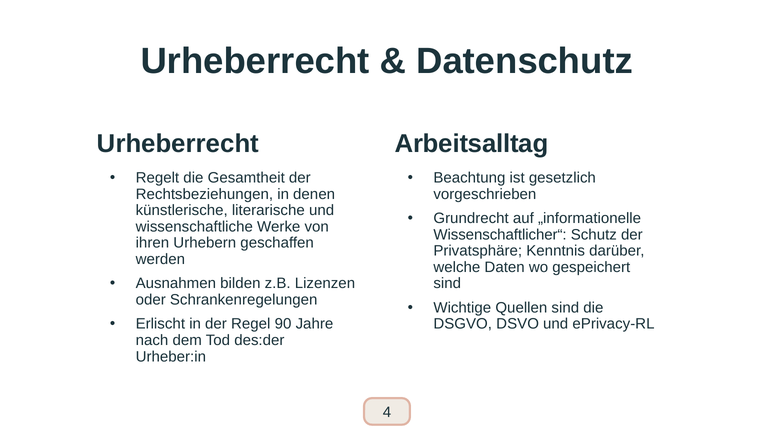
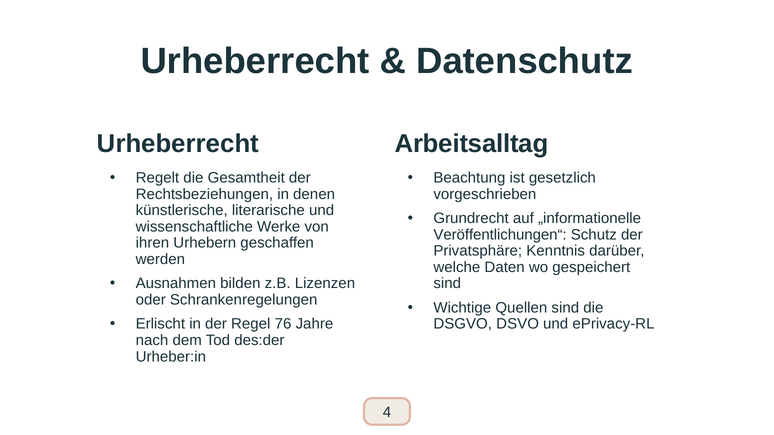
Wissenschaftlicher“: Wissenschaftlicher“ -> Veröffentlichungen“
90: 90 -> 76
